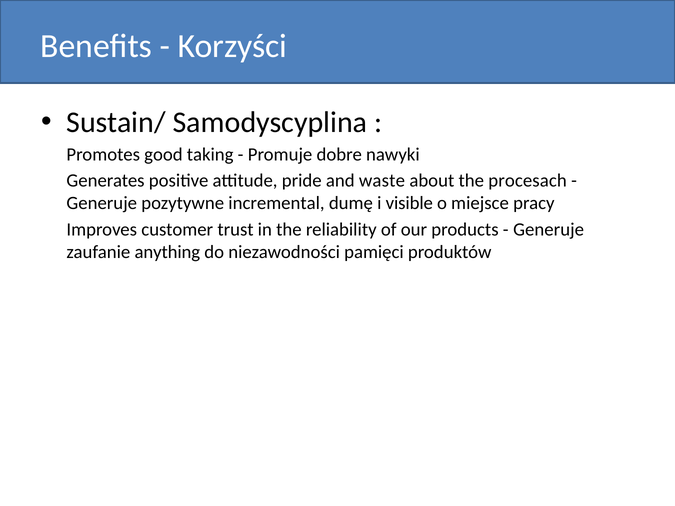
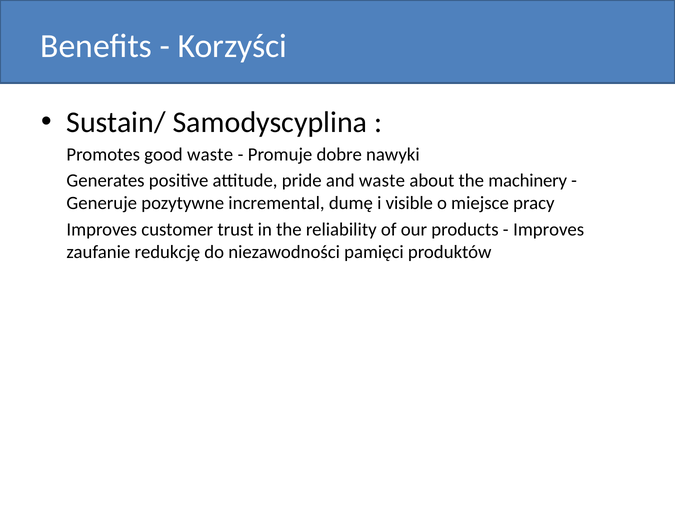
good taking: taking -> waste
procesach: procesach -> machinery
Generuje at (549, 230): Generuje -> Improves
anything: anything -> redukcję
